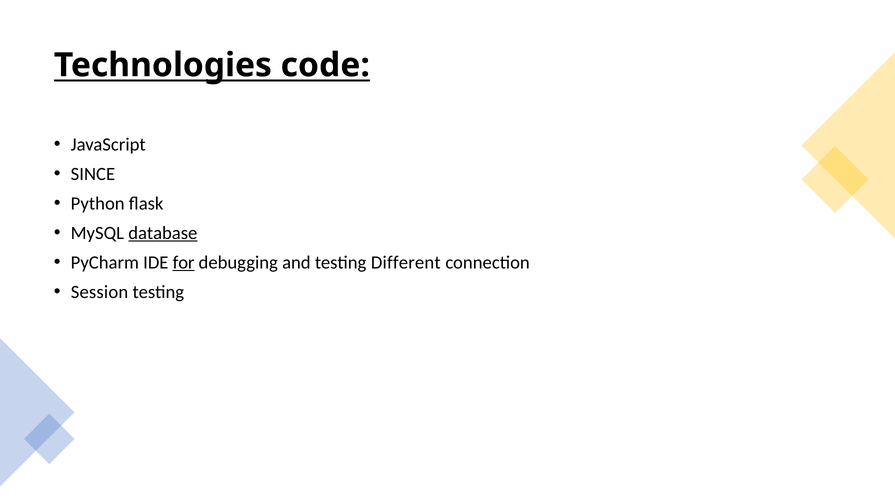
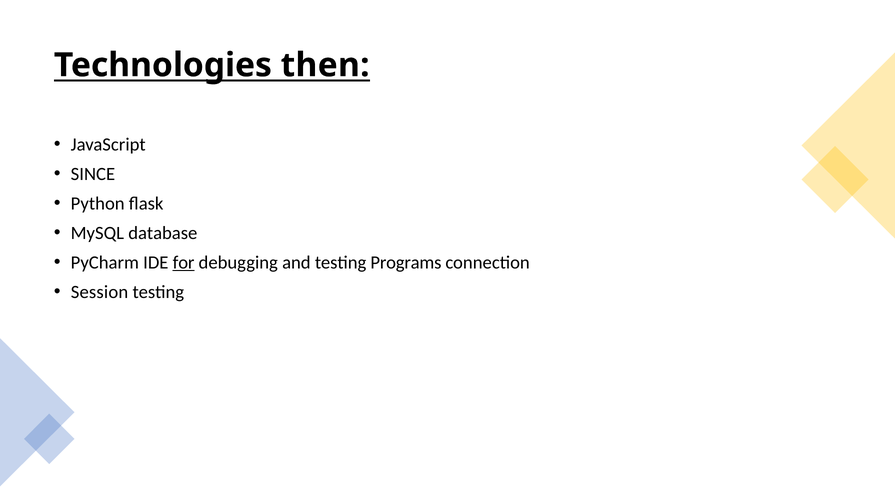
code: code -> then
database underline: present -> none
Different: Different -> Programs
